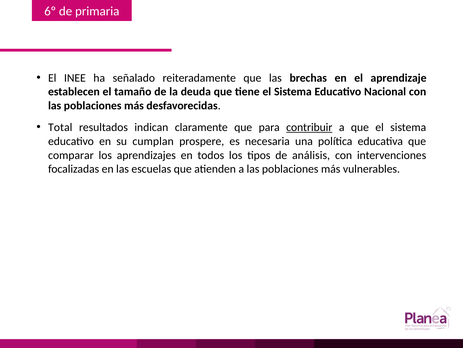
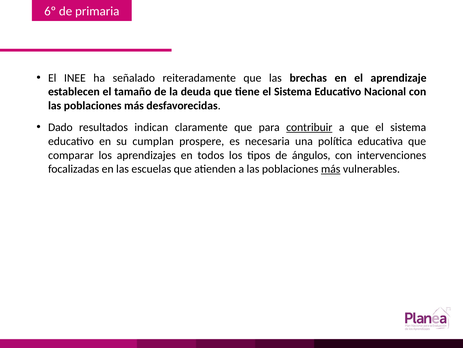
Total: Total -> Dado
análisis: análisis -> ángulos
más at (331, 169) underline: none -> present
